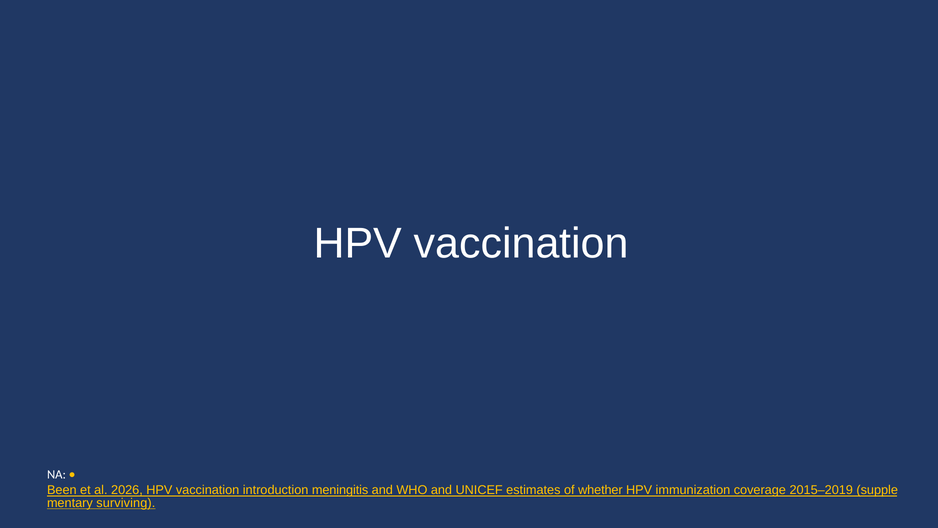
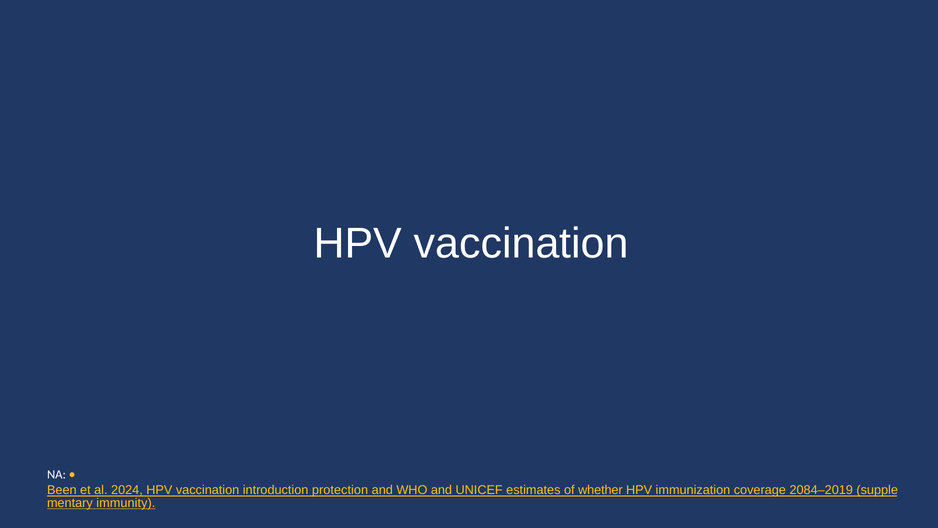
2026: 2026 -> 2024
meningitis: meningitis -> protection
2015–2019: 2015–2019 -> 2084–2019
surviving: surviving -> immunity
